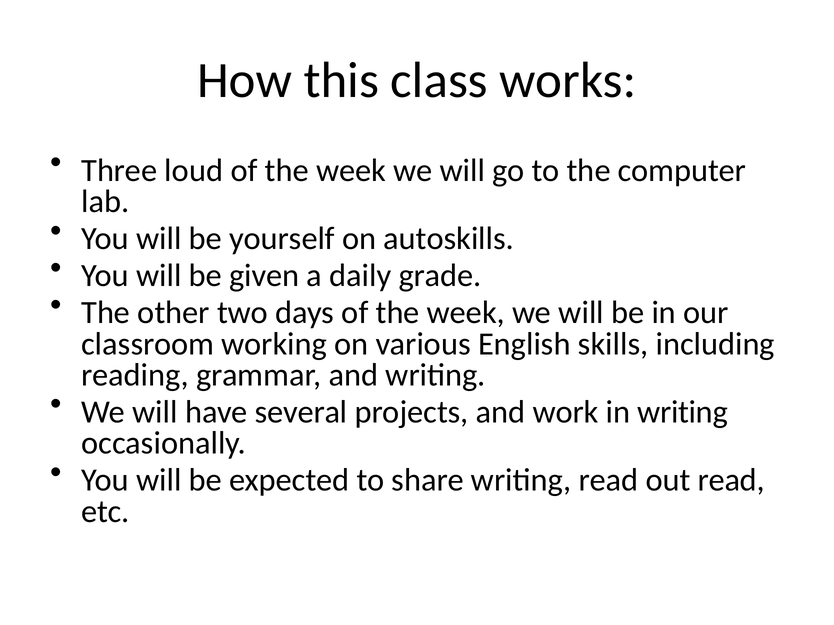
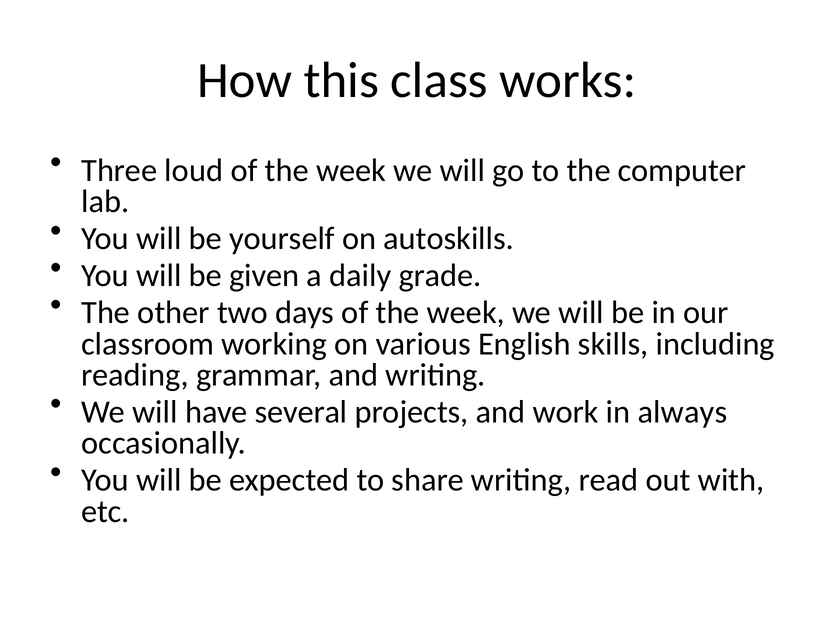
in writing: writing -> always
out read: read -> with
